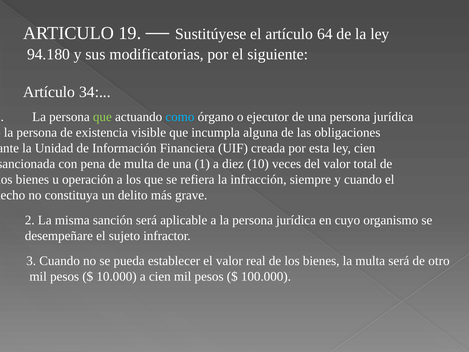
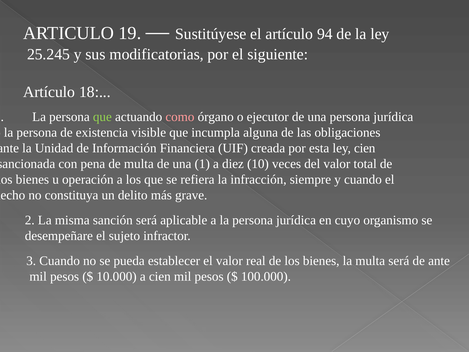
64: 64 -> 94
94.180: 94.180 -> 25.245
34: 34 -> 18
como colour: light blue -> pink
de otro: otro -> ante
